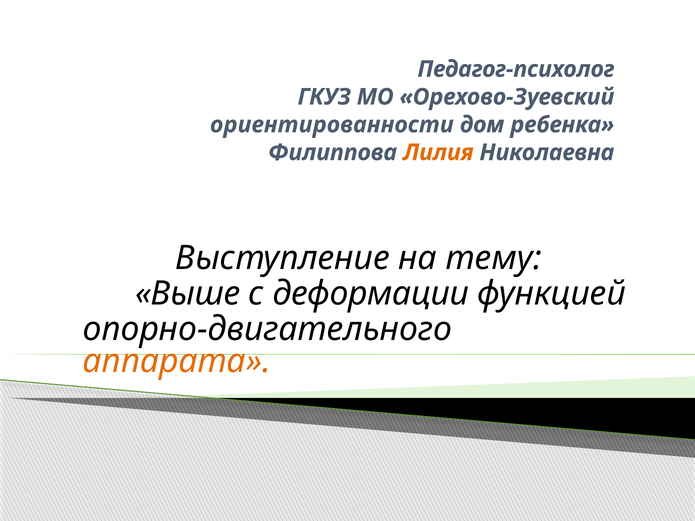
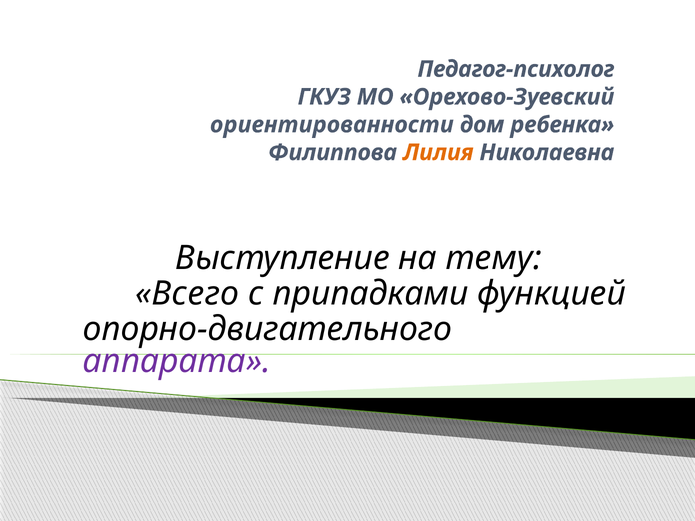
Выше: Выше -> Всего
деформации: деформации -> припадками
аппарата colour: orange -> purple
